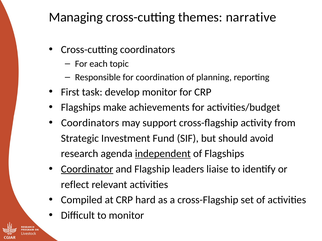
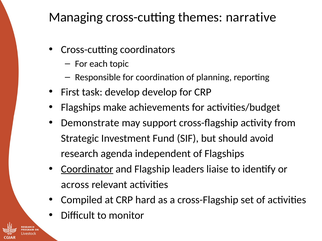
develop monitor: monitor -> develop
Coordinators at (90, 123): Coordinators -> Demonstrate
independent underline: present -> none
reflect: reflect -> across
